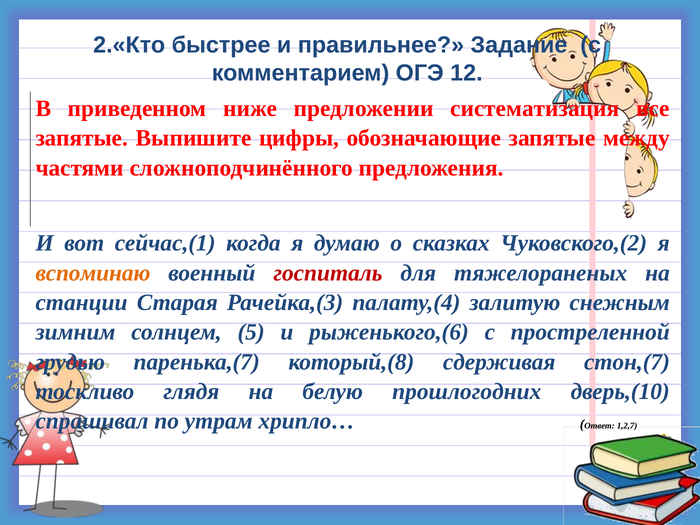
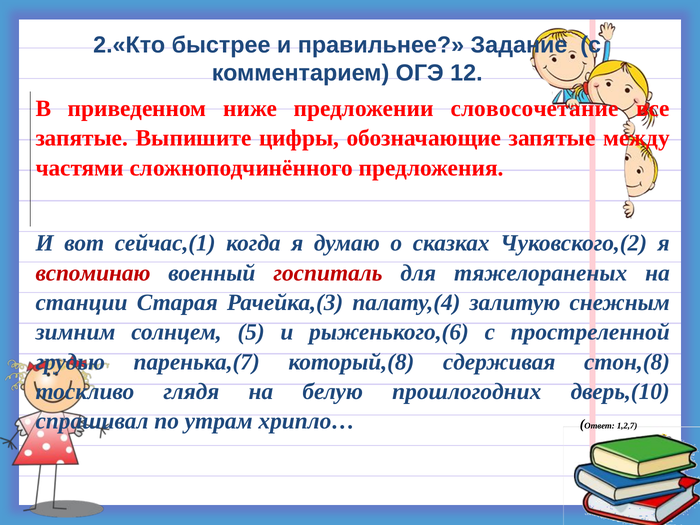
систематизация: систематизация -> словосочетание
вспоминаю colour: orange -> red
стон,(7: стон,(7 -> стон,(8
